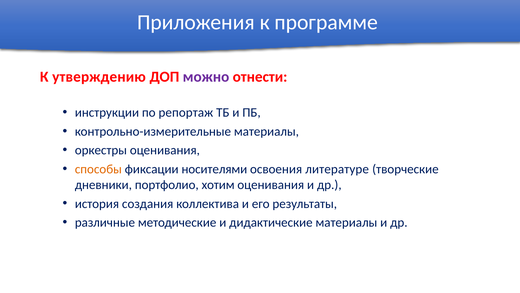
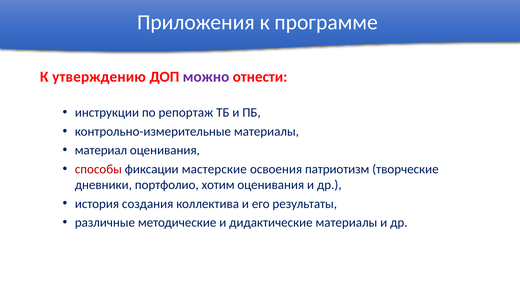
оркестры: оркестры -> материал
способы colour: orange -> red
носителями: носителями -> мастерские
литературе: литературе -> патриотизм
